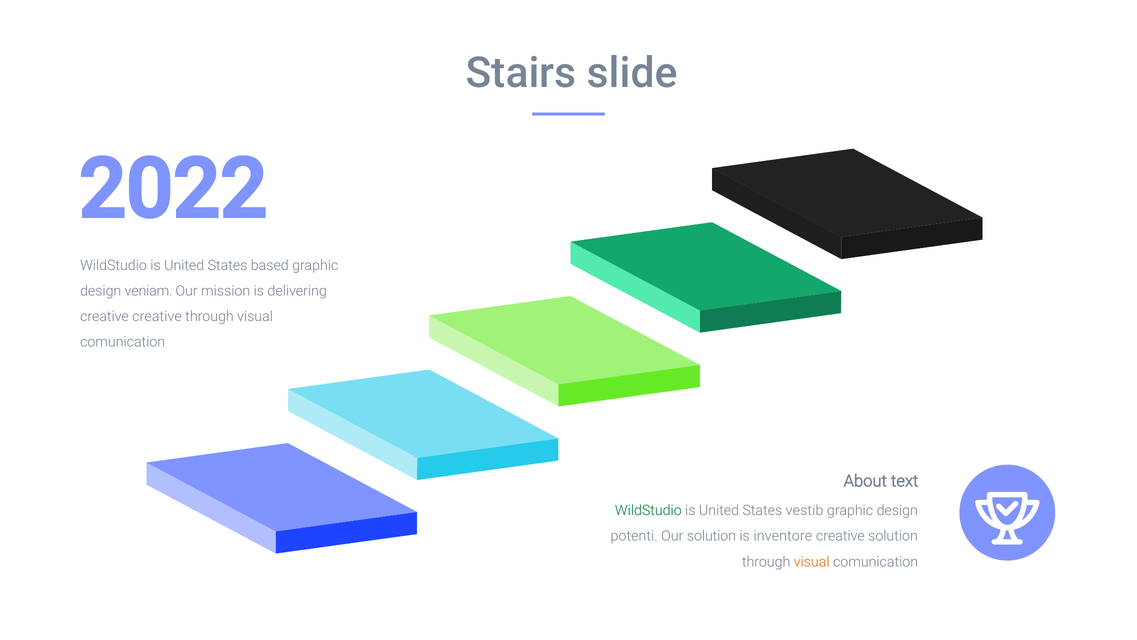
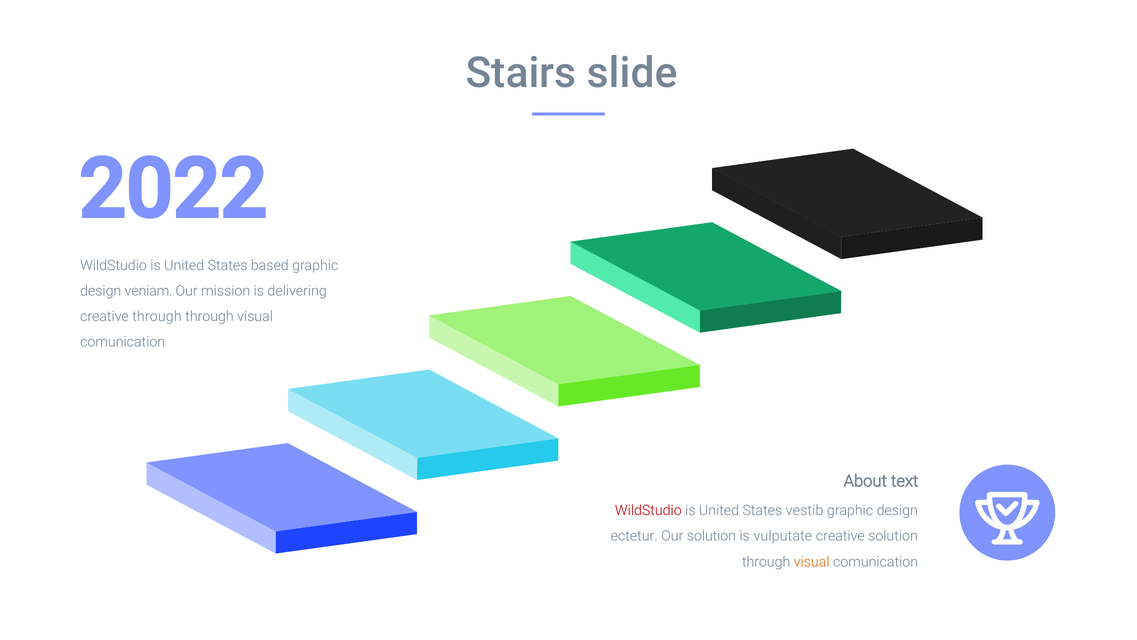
creative creative: creative -> through
WildStudio at (648, 510) colour: green -> red
potenti: potenti -> ectetur
inventore: inventore -> vulputate
